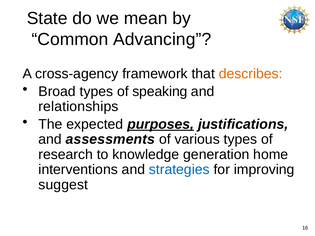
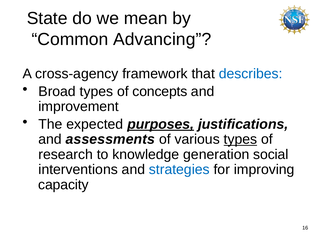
describes colour: orange -> blue
speaking: speaking -> concepts
relationships: relationships -> improvement
types at (240, 140) underline: none -> present
home: home -> social
suggest: suggest -> capacity
